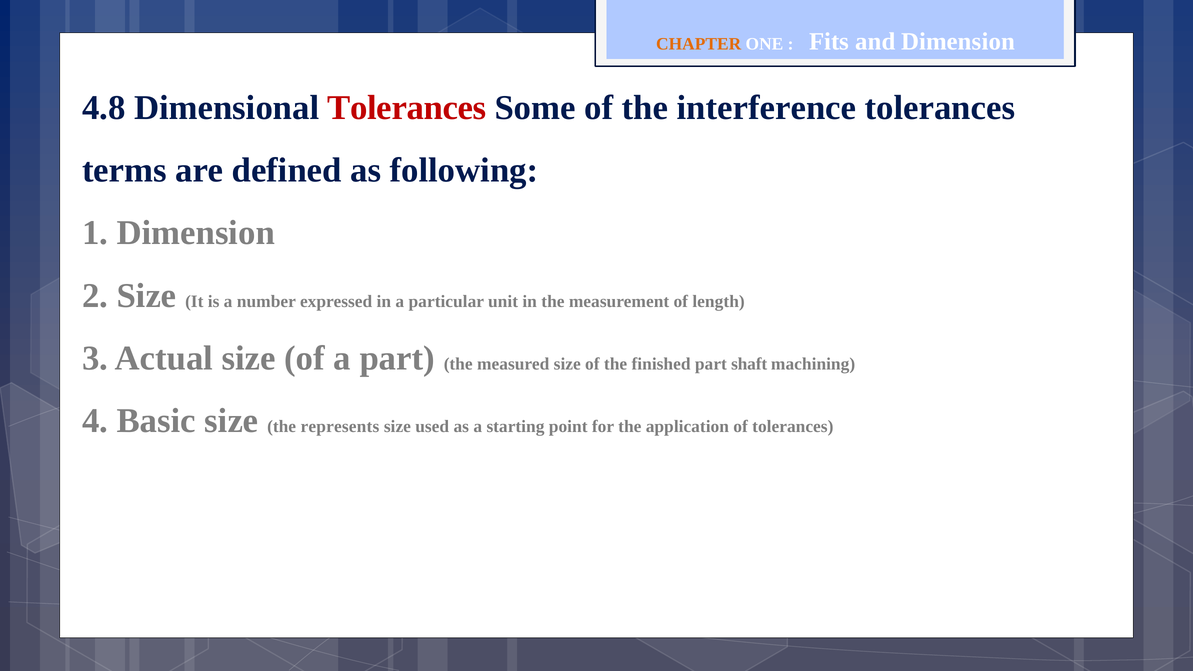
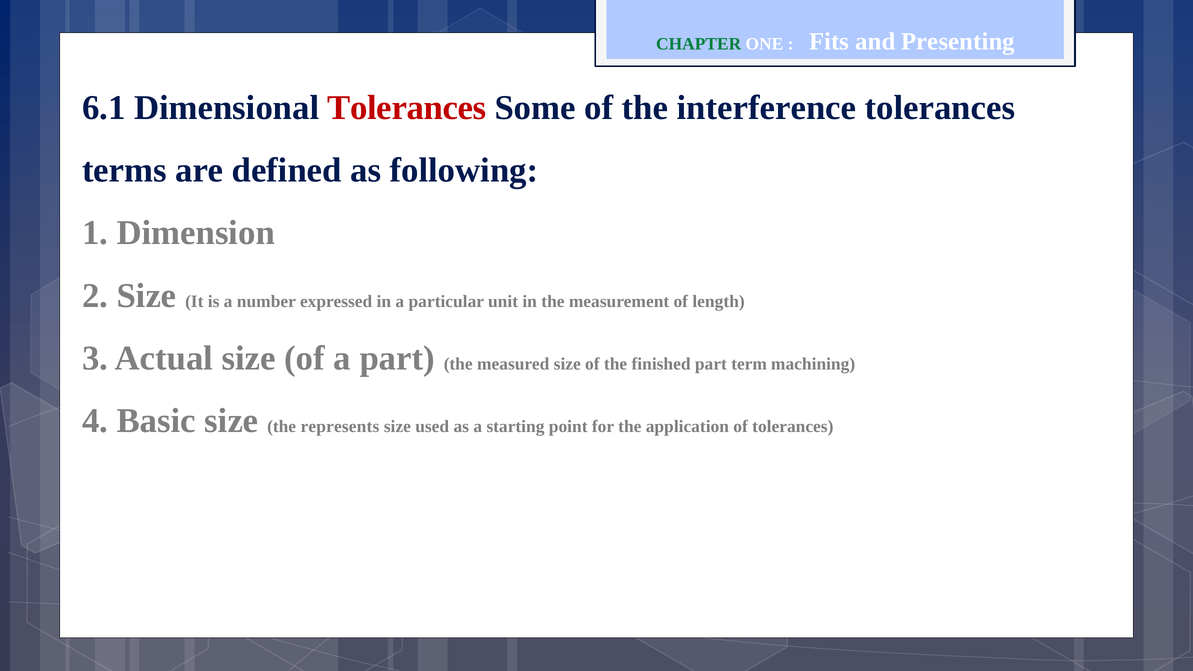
CHAPTER colour: orange -> green
and Dimension: Dimension -> Presenting
4.8: 4.8 -> 6.1
shaft: shaft -> term
